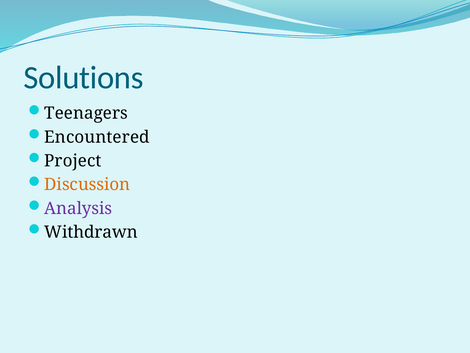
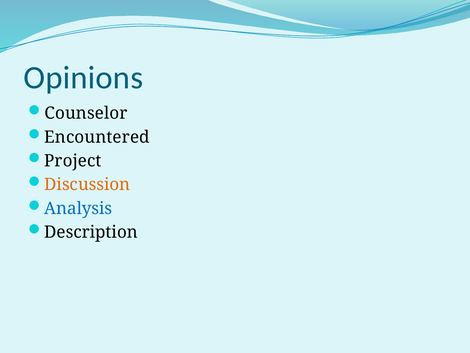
Solutions: Solutions -> Opinions
Teenagers: Teenagers -> Counselor
Analysis colour: purple -> blue
Withdrawn: Withdrawn -> Description
